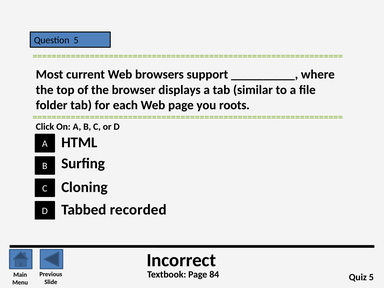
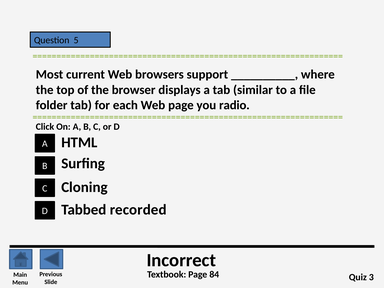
roots: roots -> radio
Quiz 5: 5 -> 3
